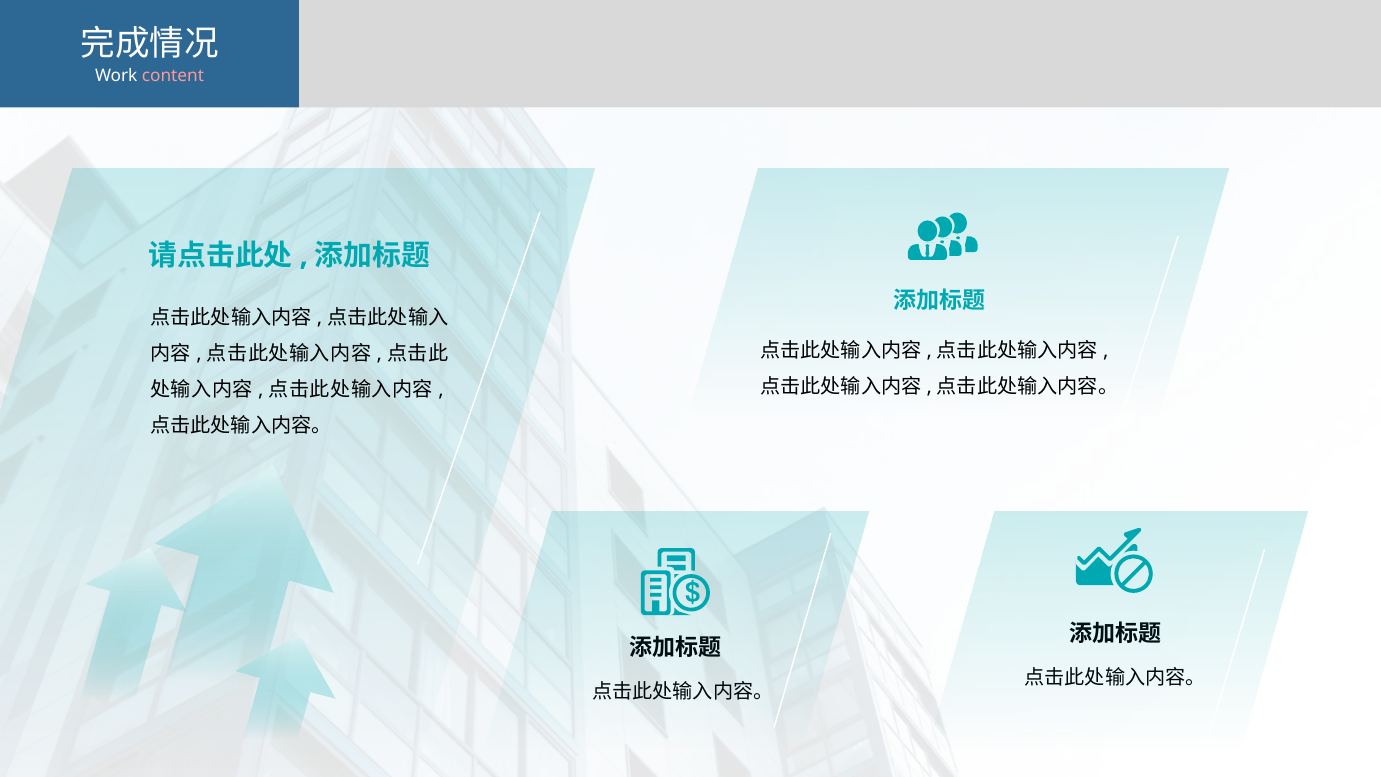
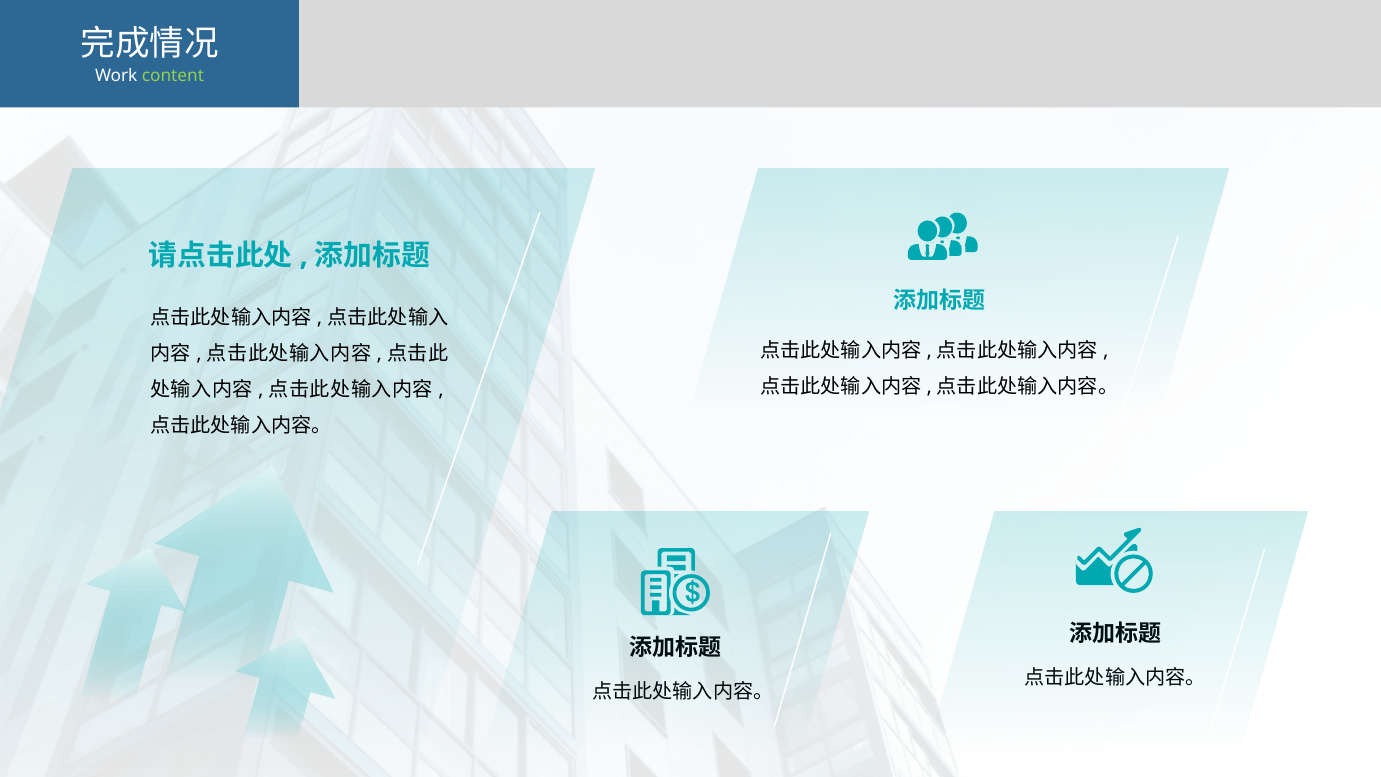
content colour: pink -> light green
